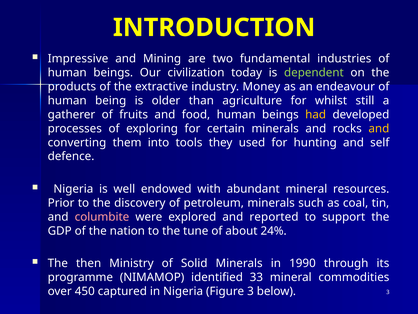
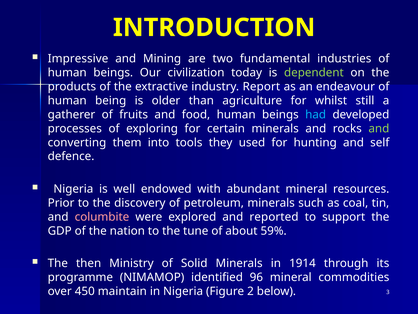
Money: Money -> Report
had colour: yellow -> light blue
and at (379, 128) colour: yellow -> light green
24%: 24% -> 59%
1990: 1990 -> 1914
33: 33 -> 96
captured: captured -> maintain
Figure 3: 3 -> 2
